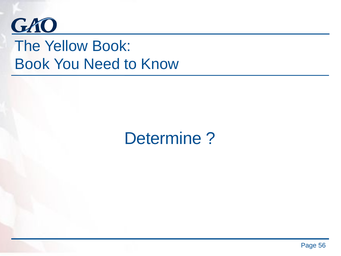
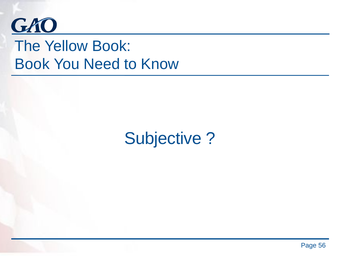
Determine: Determine -> Subjective
